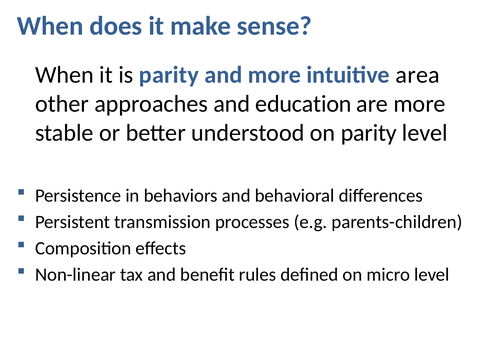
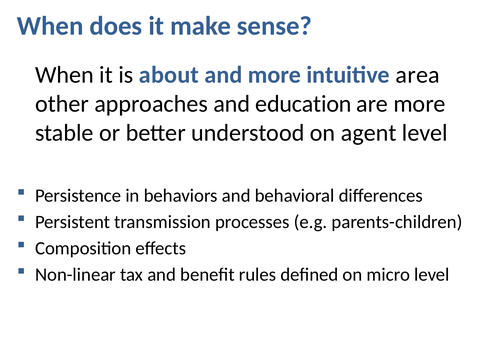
is parity: parity -> about
on parity: parity -> agent
